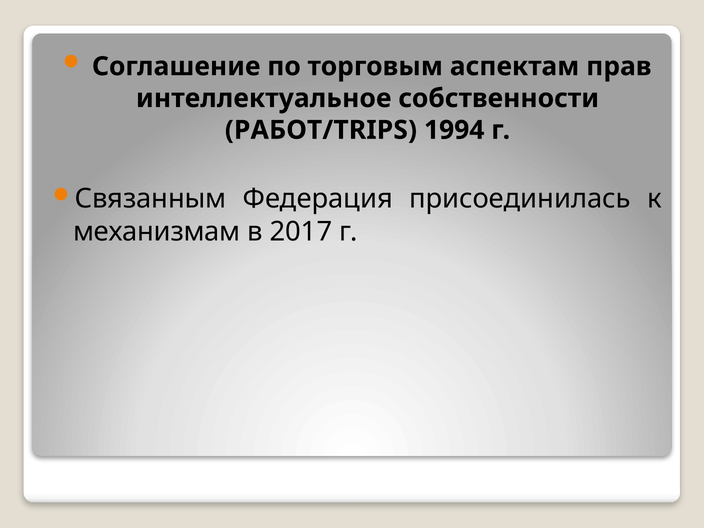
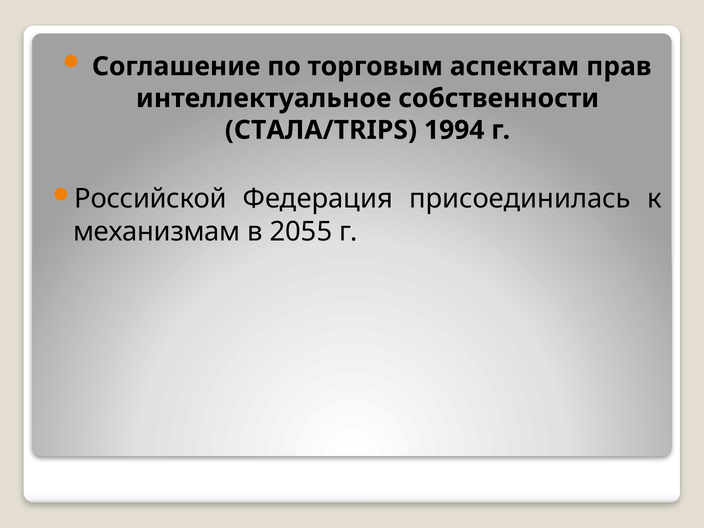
РАБОТ/TRIPS: РАБОТ/TRIPS -> СТАЛА/TRIPS
Связанным: Связанным -> Российской
2017: 2017 -> 2055
